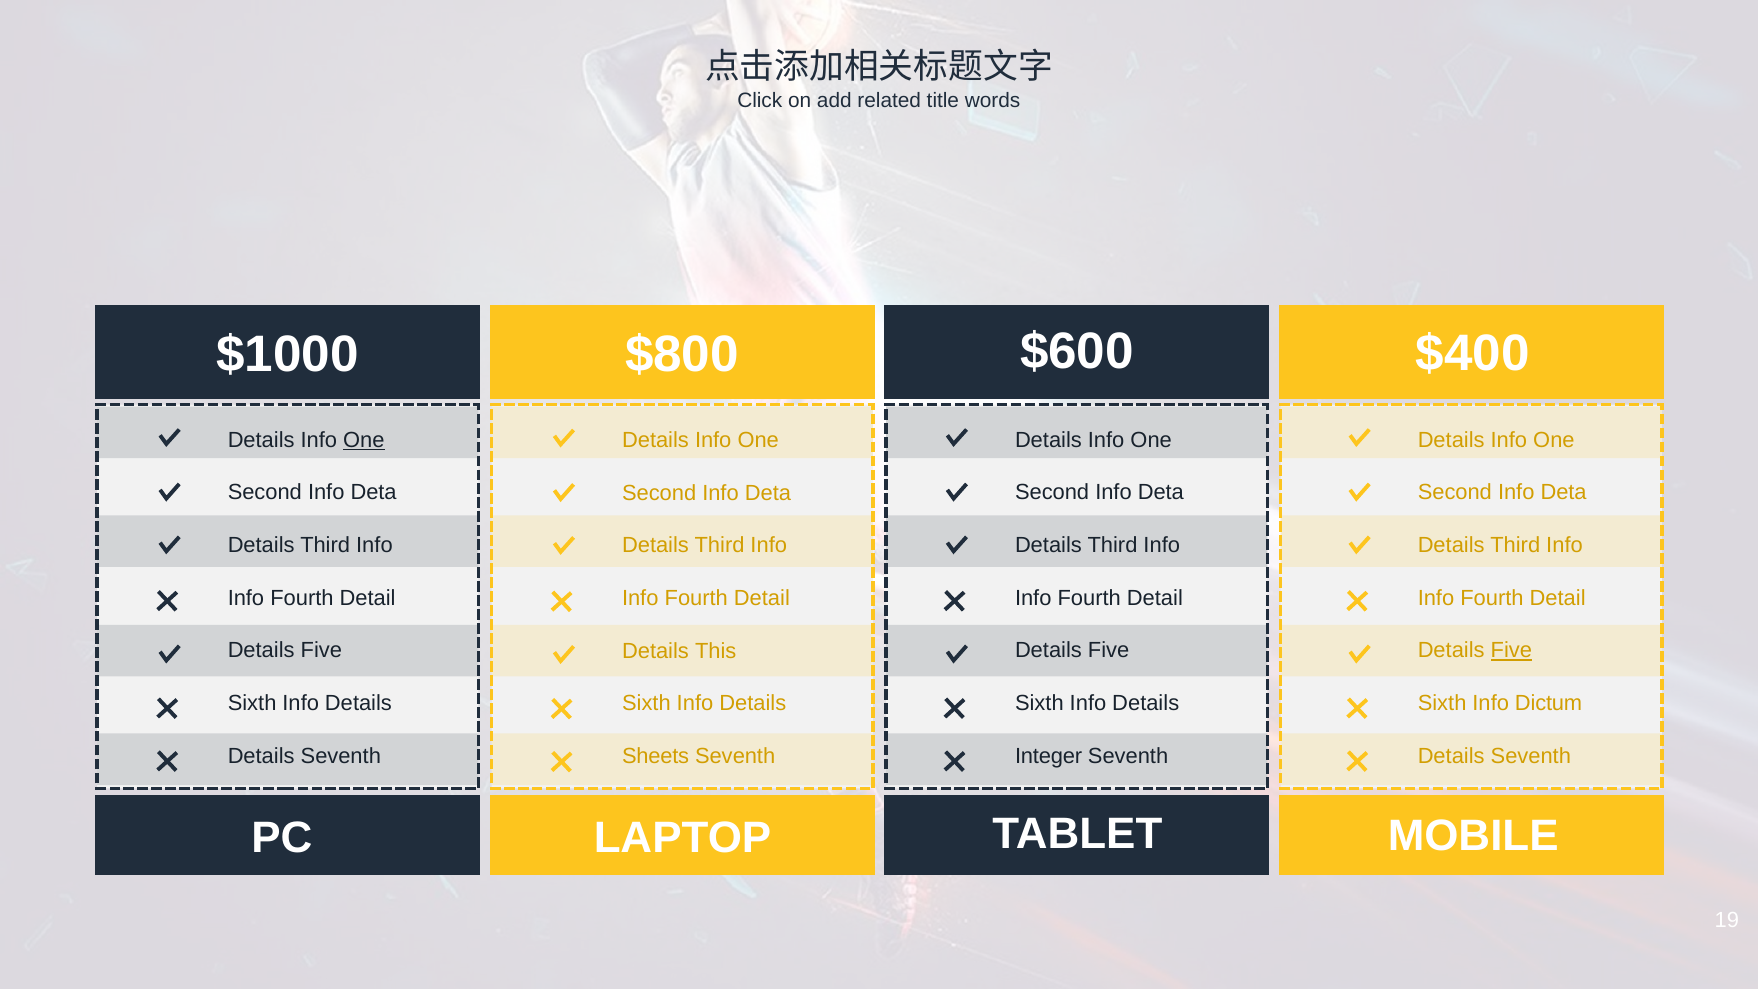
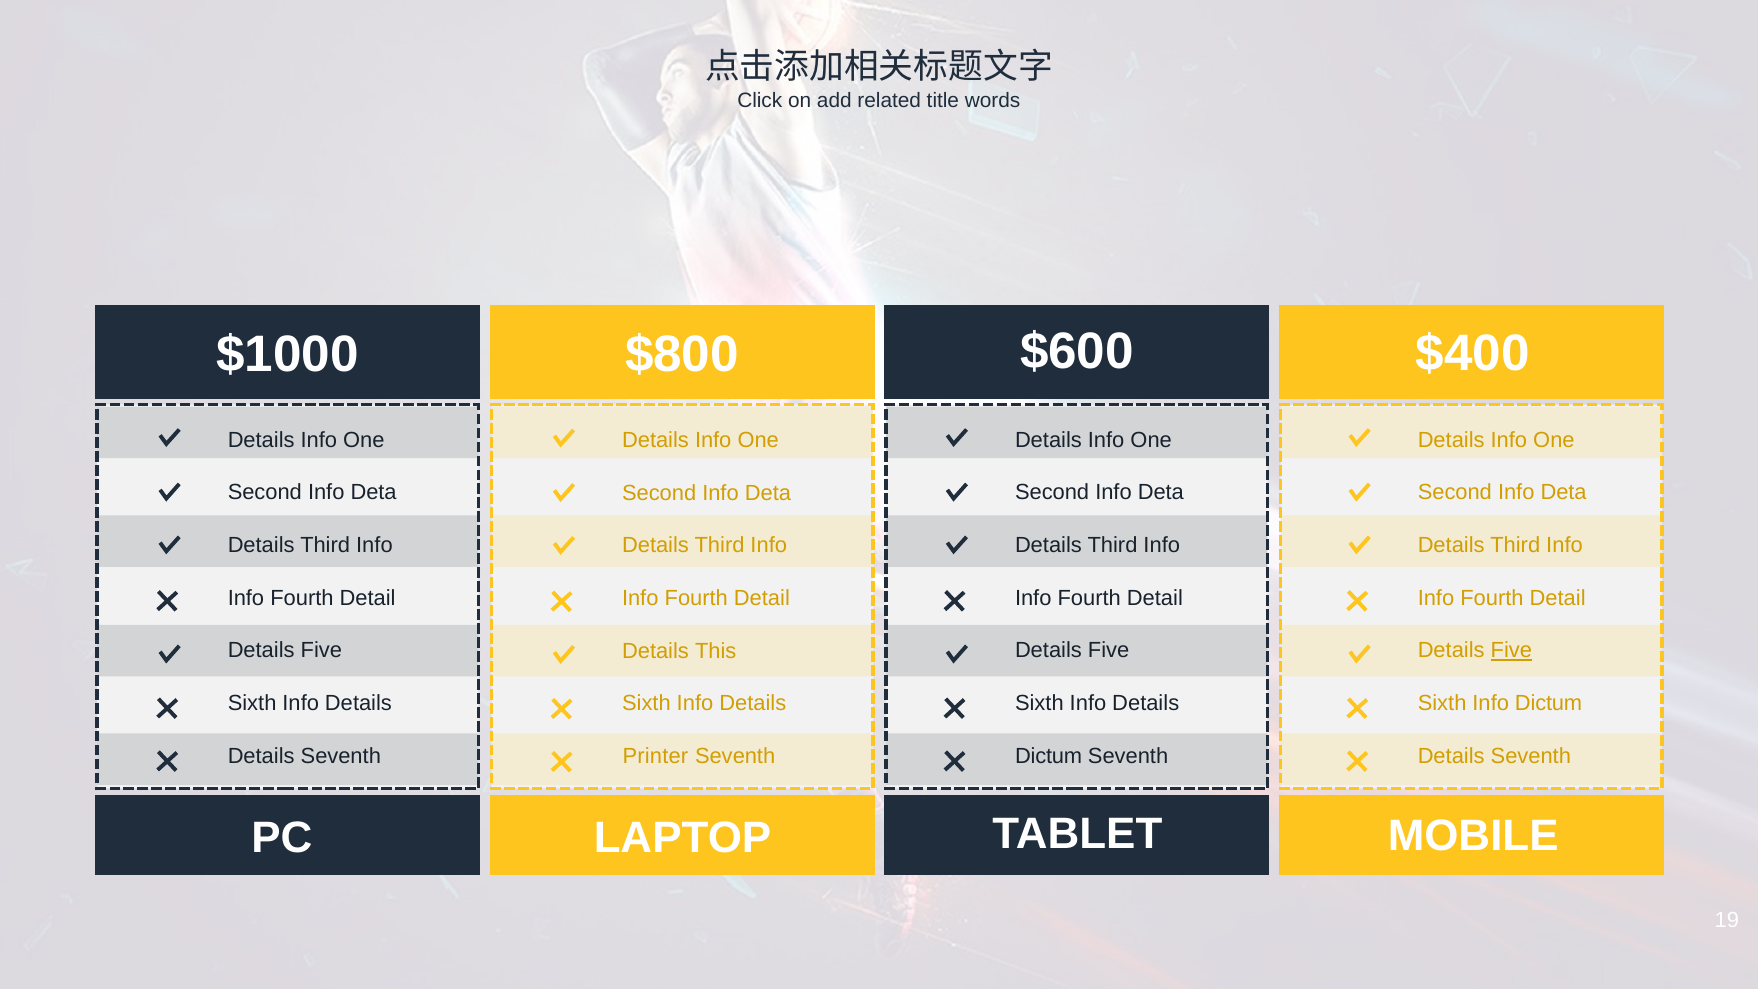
One at (364, 440) underline: present -> none
Integer at (1049, 756): Integer -> Dictum
Sheets: Sheets -> Printer
